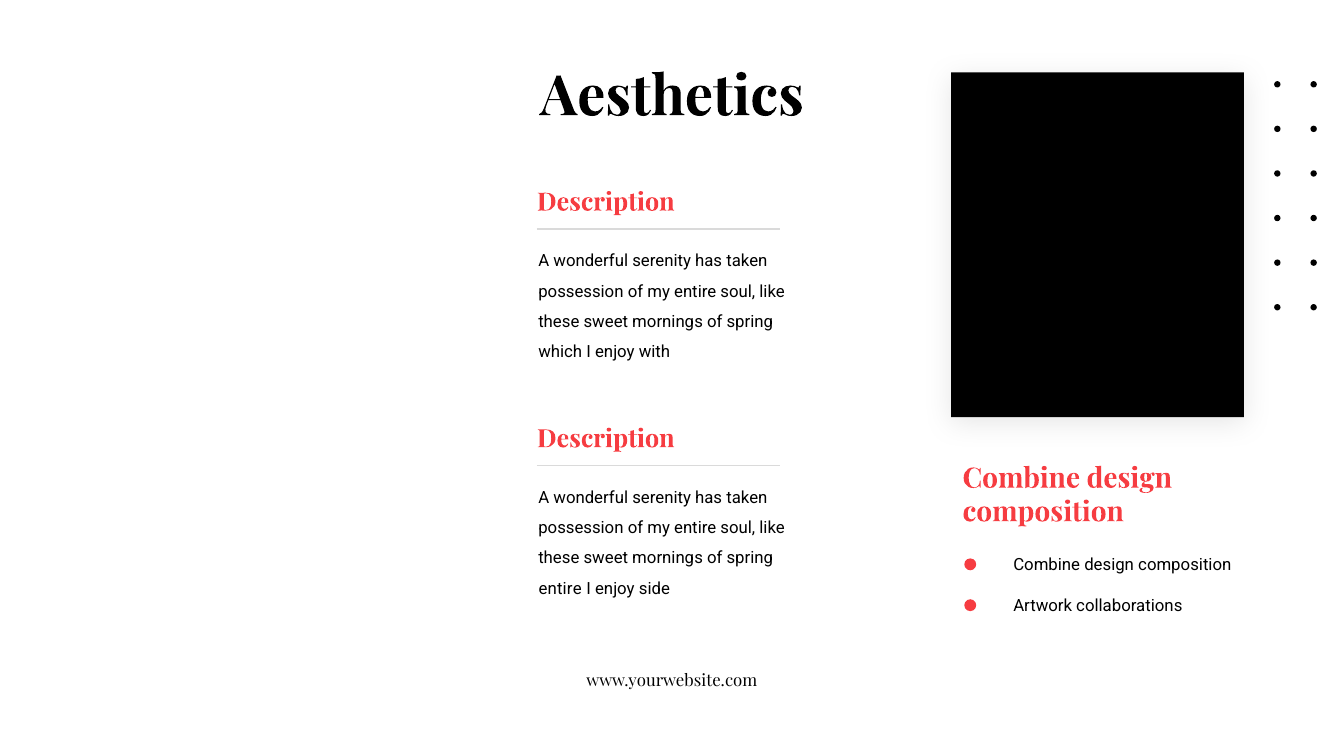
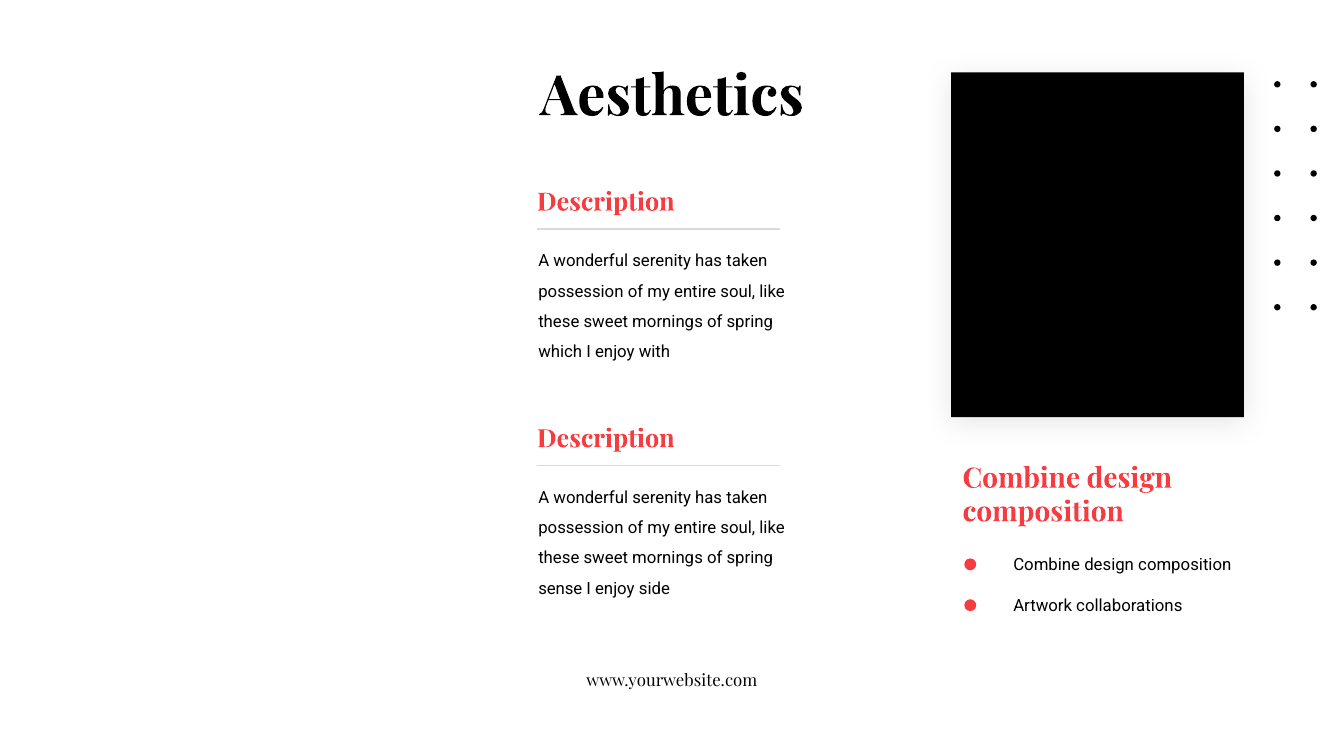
entire at (560, 589): entire -> sense
